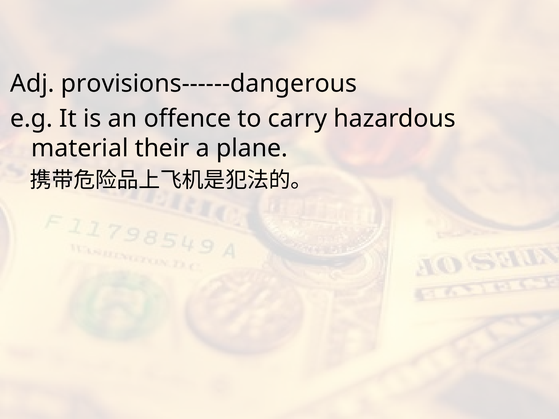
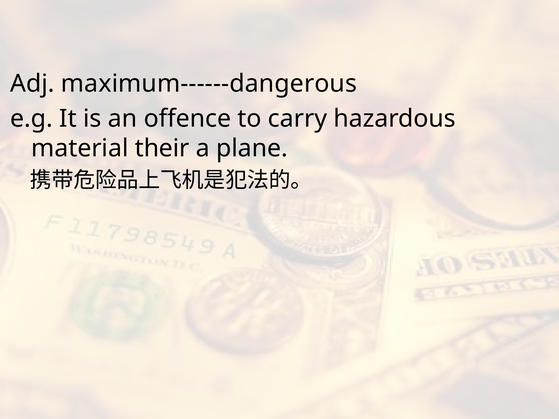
provisions------dangerous: provisions------dangerous -> maximum------dangerous
